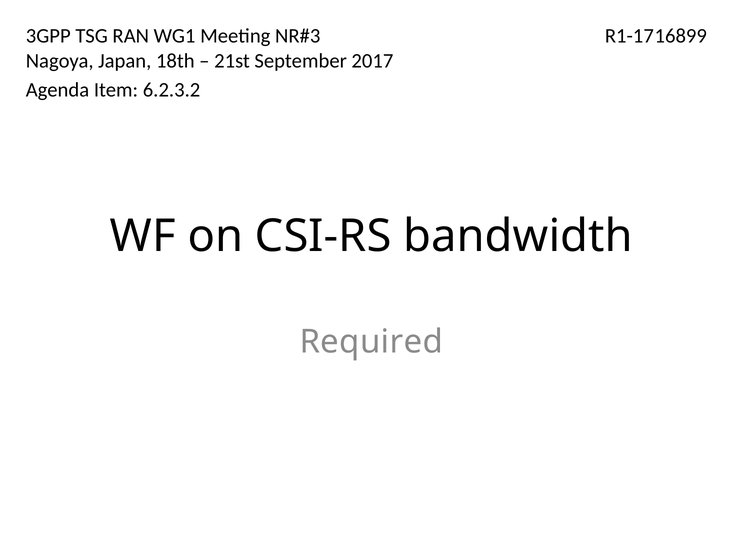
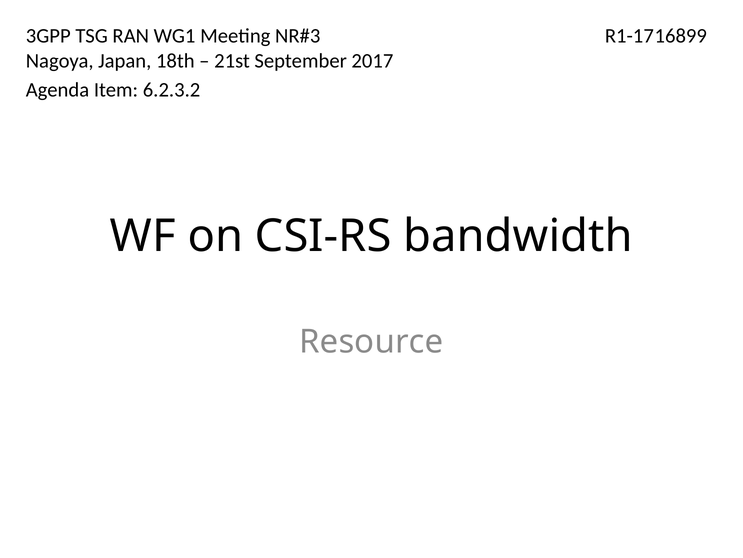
Required: Required -> Resource
